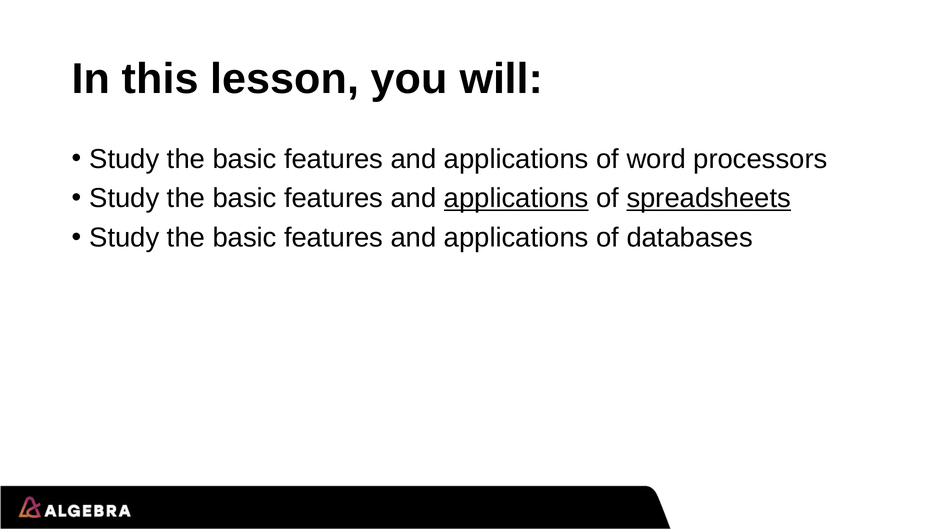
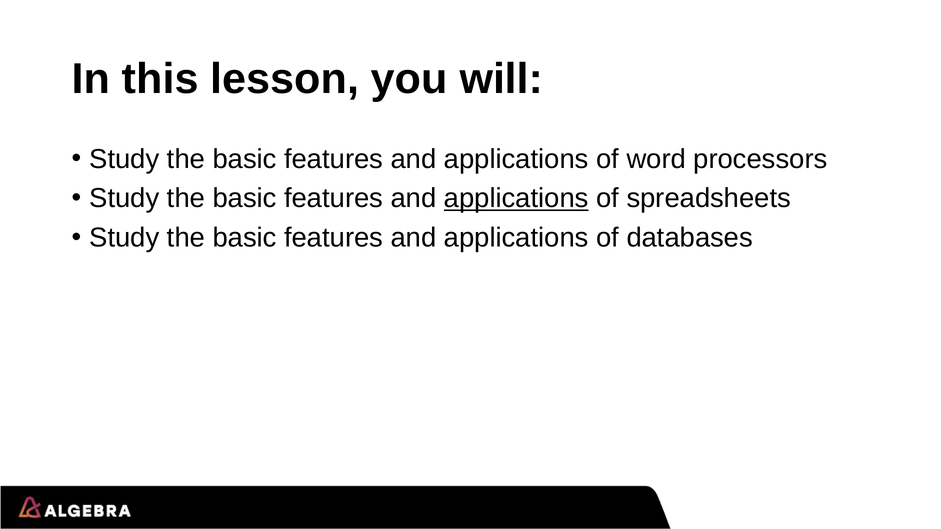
spreadsheets underline: present -> none
